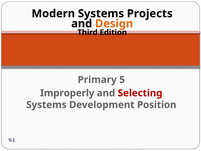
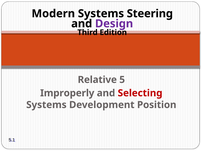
Projects: Projects -> Steering
Design colour: orange -> purple
Primary: Primary -> Relative
